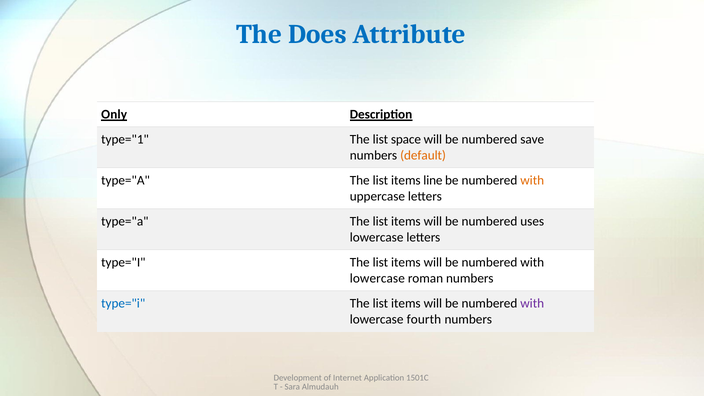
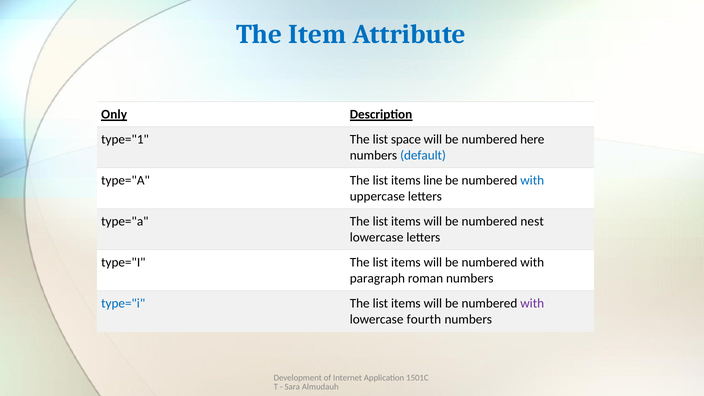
Does: Does -> Item
save: save -> here
default colour: orange -> blue
with at (532, 180) colour: orange -> blue
uses: uses -> nest
lowercase at (377, 279): lowercase -> paragraph
